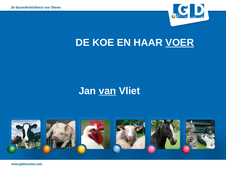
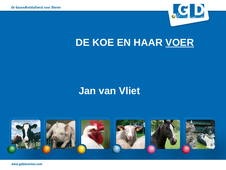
van underline: present -> none
